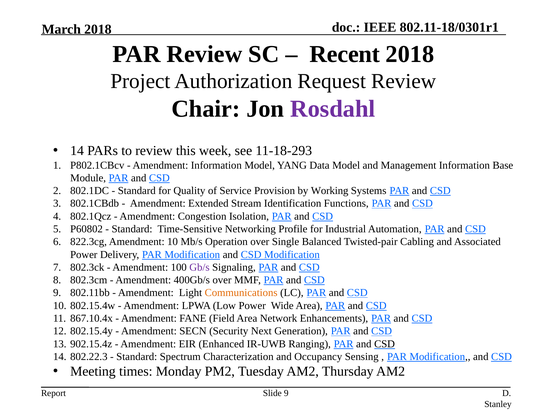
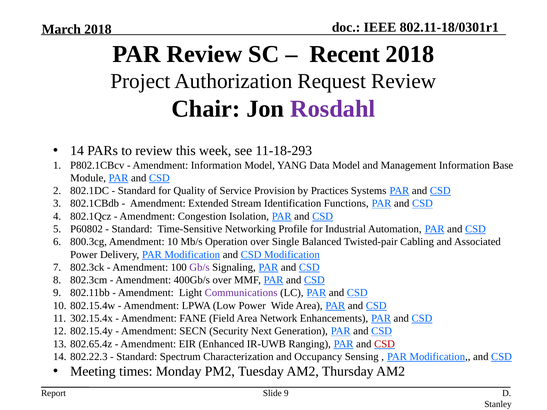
Working: Working -> Practices
822.3cg: 822.3cg -> 800.3cg
Communications colour: orange -> purple
867.10.4x: 867.10.4x -> 302.15.4x
902.15.4z: 902.15.4z -> 802.65.4z
CSD at (385, 344) colour: black -> red
